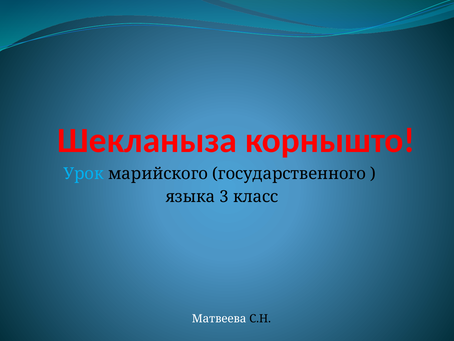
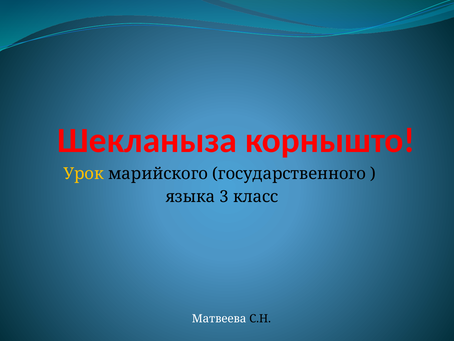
Урок colour: light blue -> yellow
